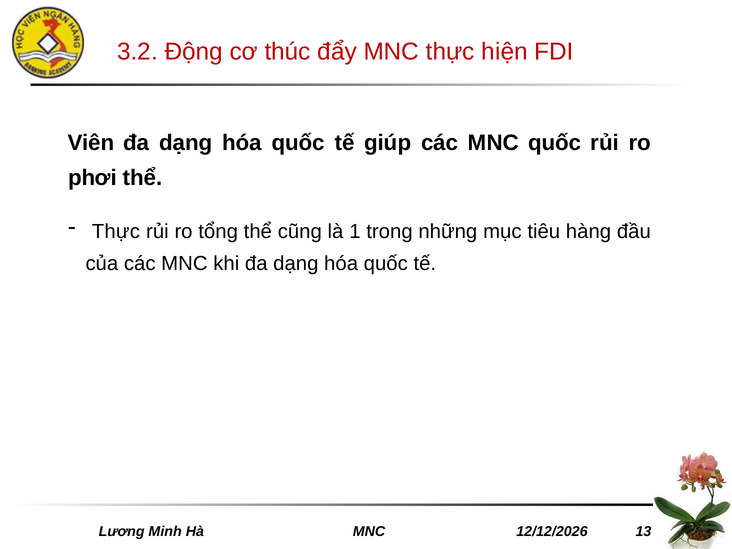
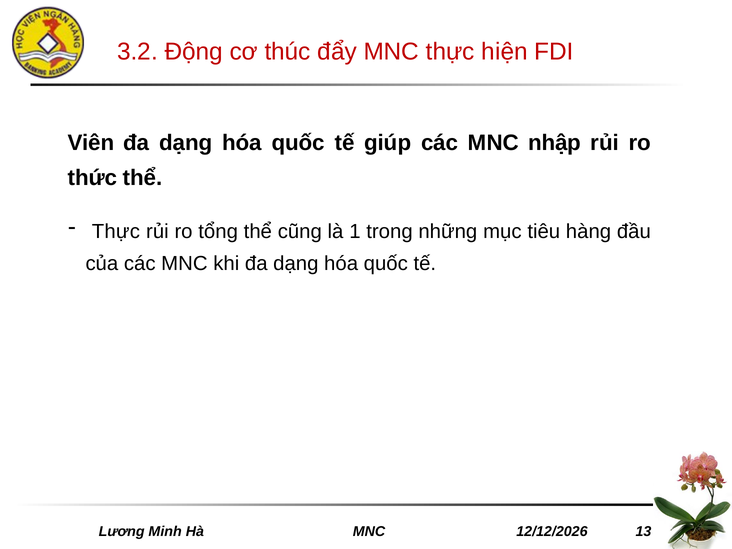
MNC quốc: quốc -> nhập
phơi: phơi -> thức
